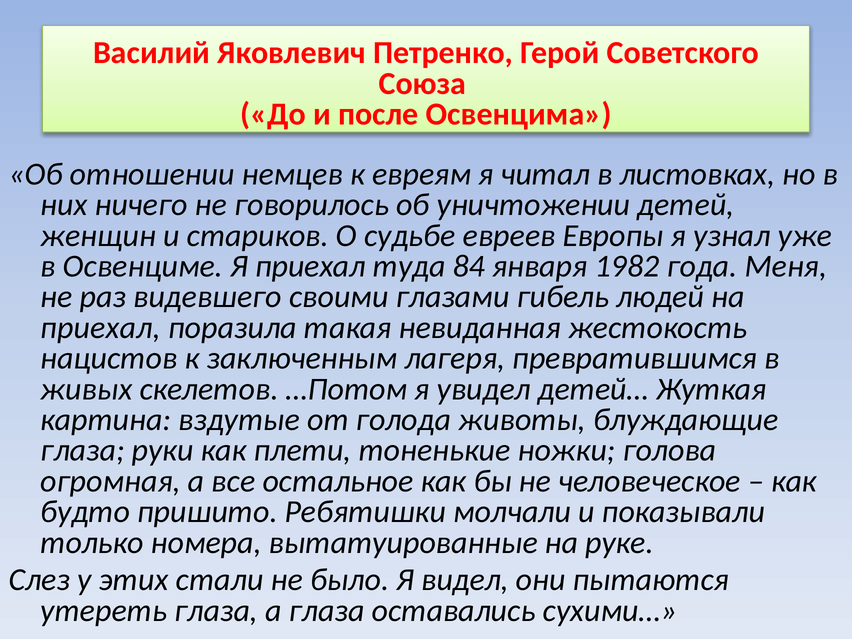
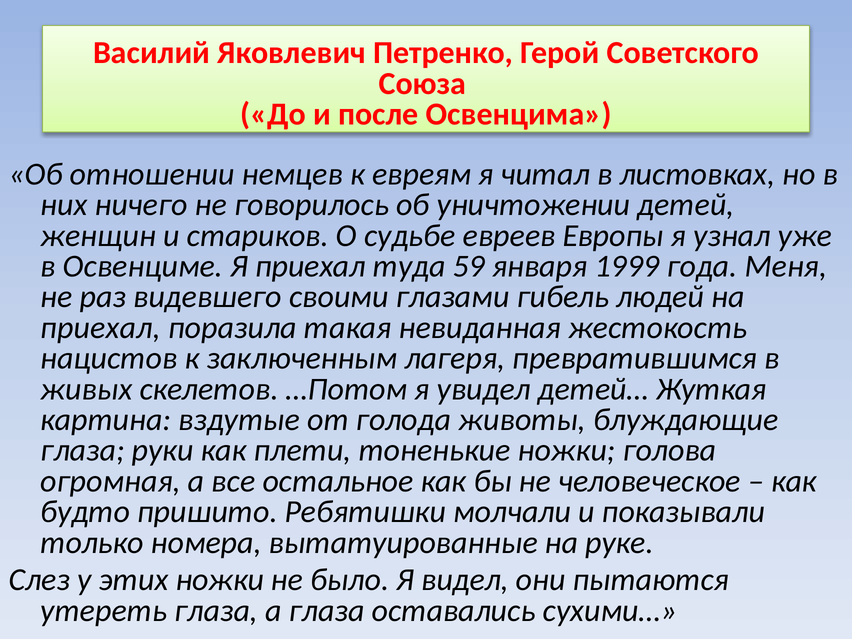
84: 84 -> 59
1982: 1982 -> 1999
этих стали: стали -> ножки
